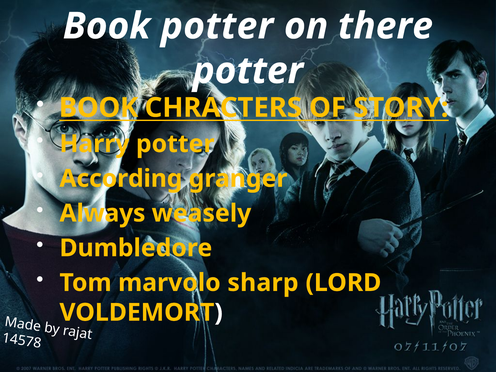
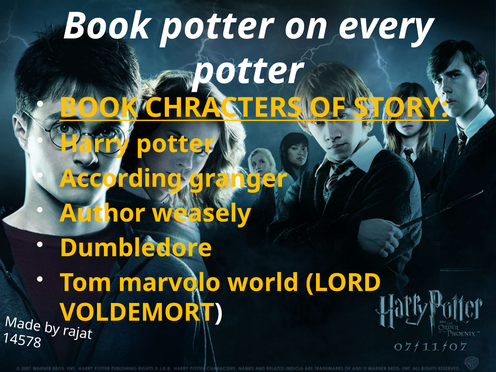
there: there -> every
Always: Always -> Author
sharp: sharp -> world
